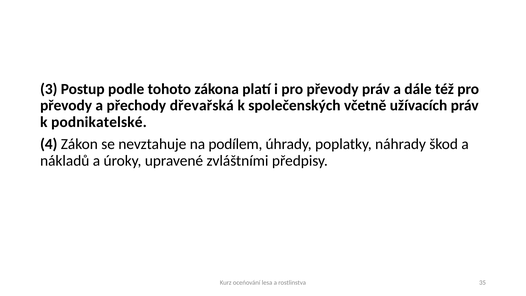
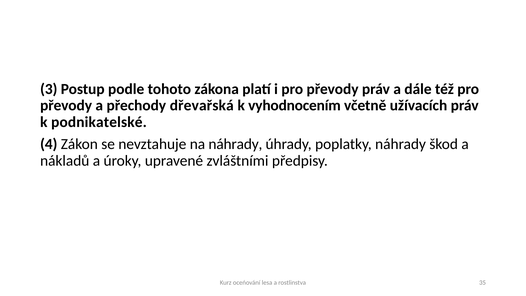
společenských: společenských -> vyhodnocením
na podílem: podílem -> náhrady
